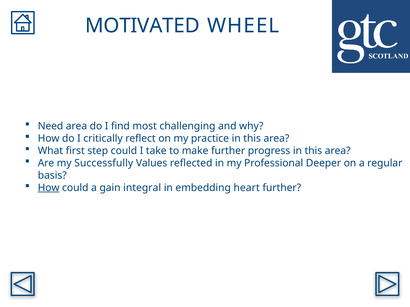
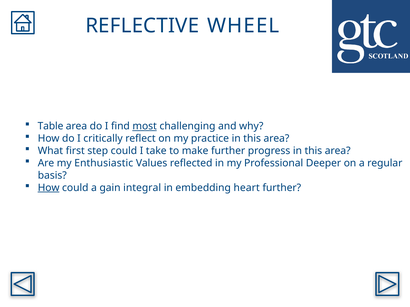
MOTIVATED: MOTIVATED -> REFLECTIVE
Need: Need -> Table
most underline: none -> present
Successfully: Successfully -> Enthusiastic
